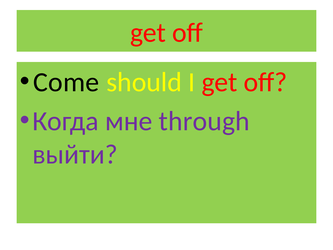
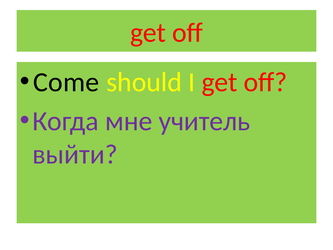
through: through -> учитель
